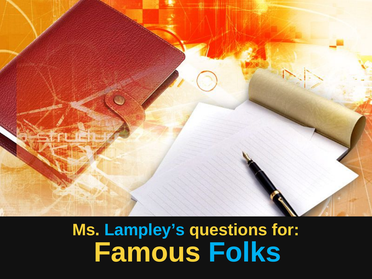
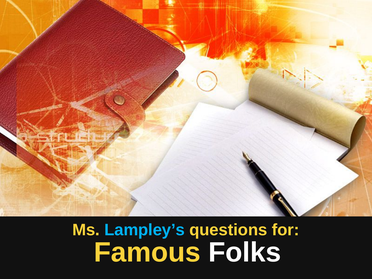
Folks colour: light blue -> white
